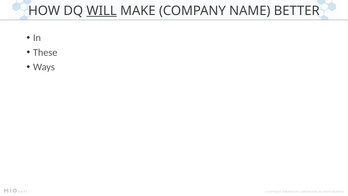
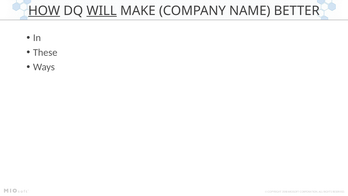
HOW underline: none -> present
